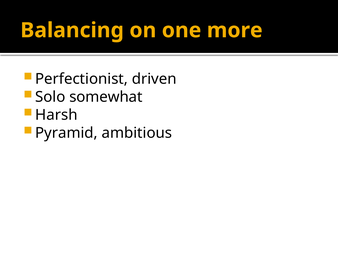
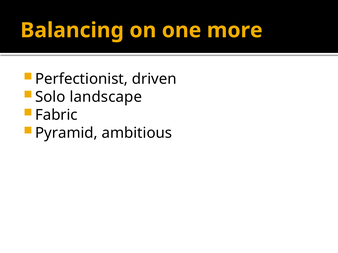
somewhat: somewhat -> landscape
Harsh: Harsh -> Fabric
